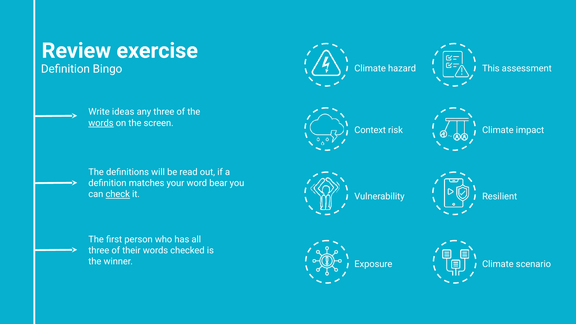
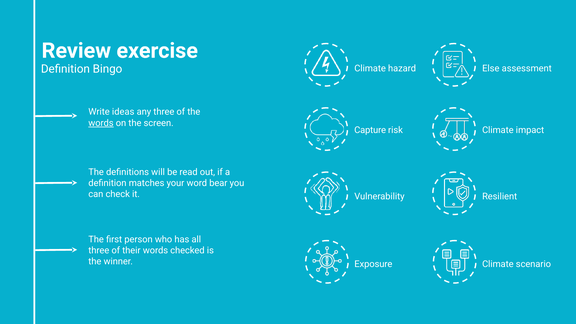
This: This -> Else
Context: Context -> Capture
check underline: present -> none
